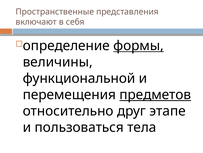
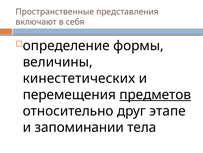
формы underline: present -> none
функциональной: функциональной -> кинестетических
пользоваться: пользоваться -> запоминании
